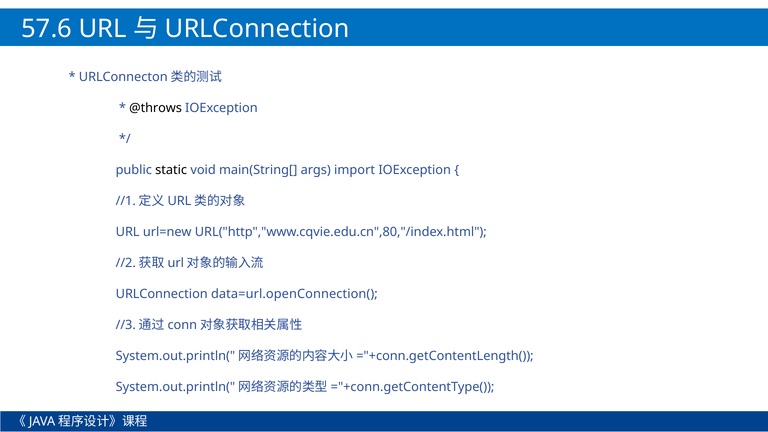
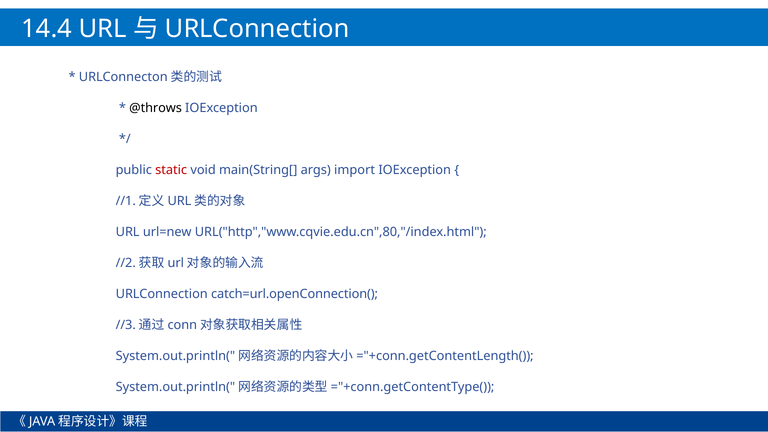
57.6: 57.6 -> 14.4
static colour: black -> red
data=url.openConnection(: data=url.openConnection( -> catch=url.openConnection(
